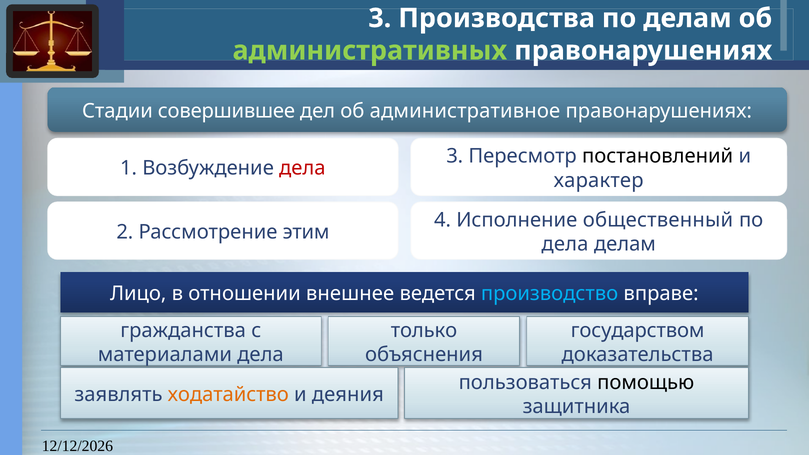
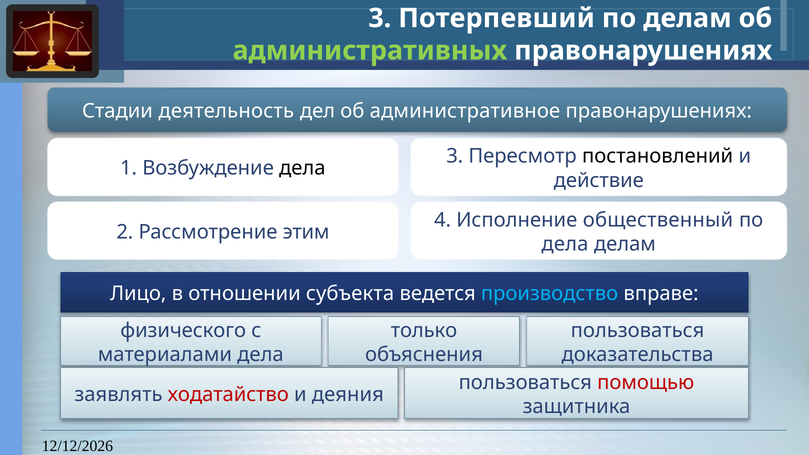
Производства: Производства -> Потерпевший
совершившее: совершившее -> деятельность
дела at (302, 168) colour: red -> black
характер: характер -> действие
внешнее: внешнее -> субъекта
гражданства: гражданства -> физического
государством at (638, 330): государством -> пользоваться
помощью colour: black -> red
ходатайство colour: orange -> red
